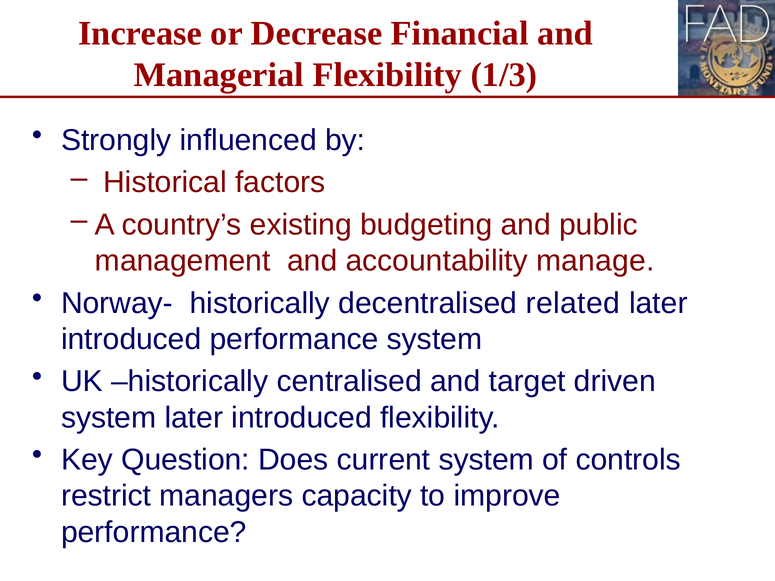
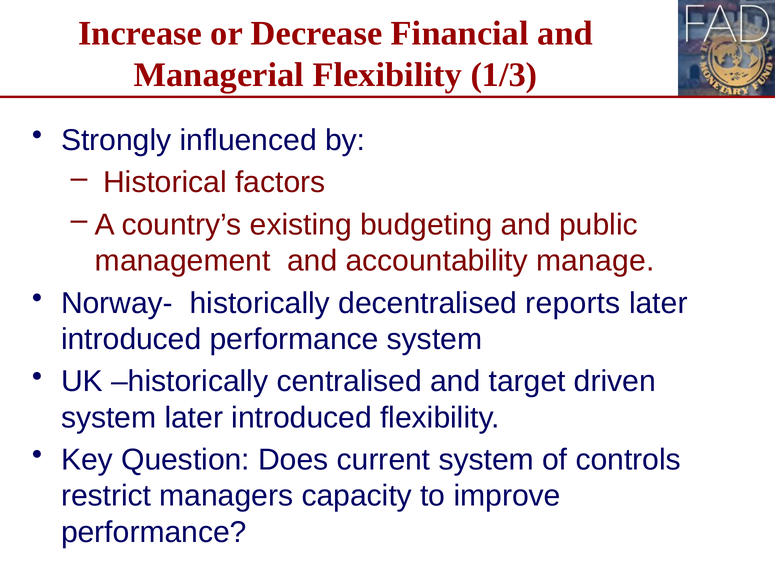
related: related -> reports
